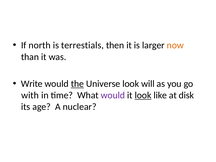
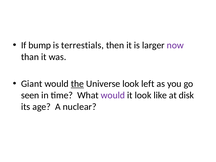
north: north -> bump
now colour: orange -> purple
Write: Write -> Giant
will: will -> left
with: with -> seen
look at (143, 95) underline: present -> none
